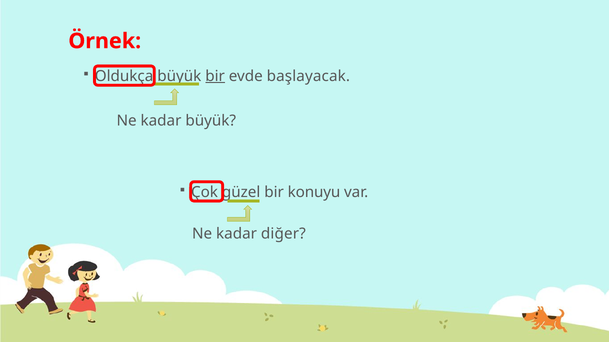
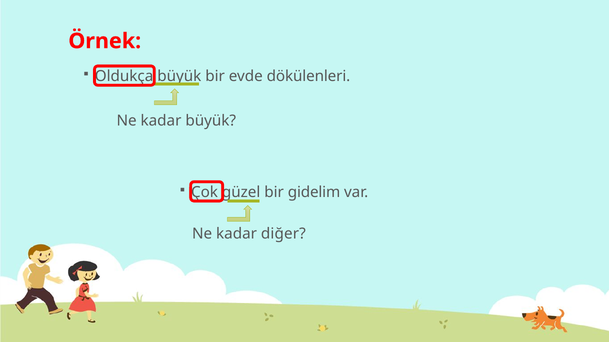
bir at (215, 76) underline: present -> none
başlayacak: başlayacak -> dökülenleri
konuyu: konuyu -> gidelim
